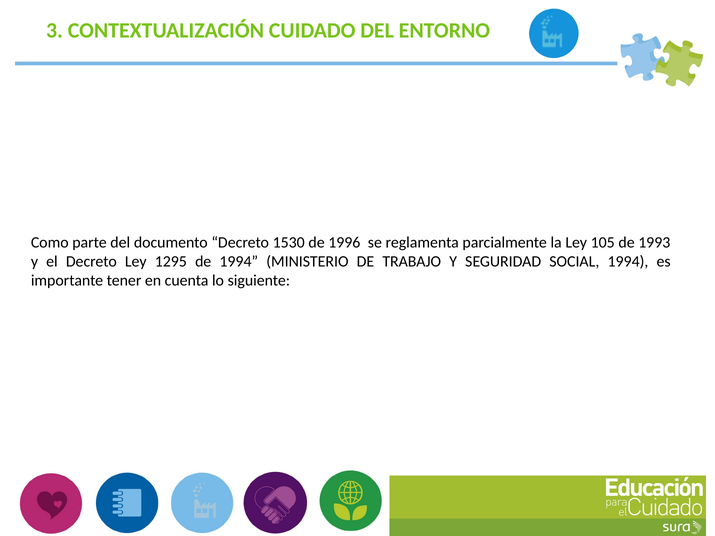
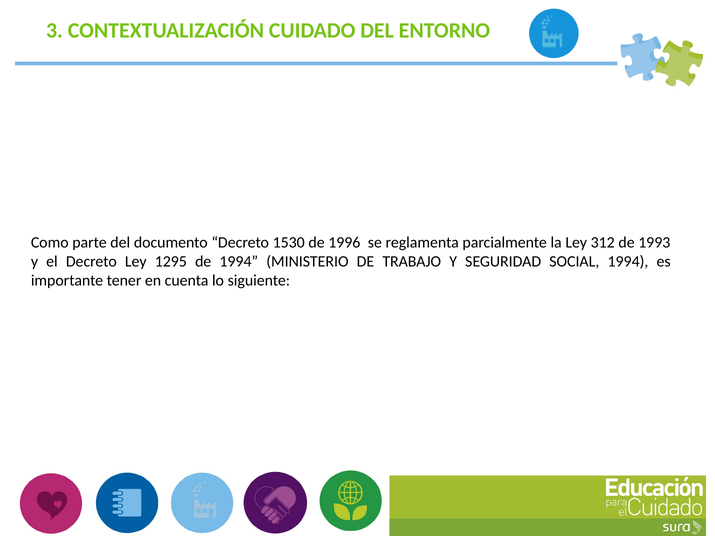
105: 105 -> 312
